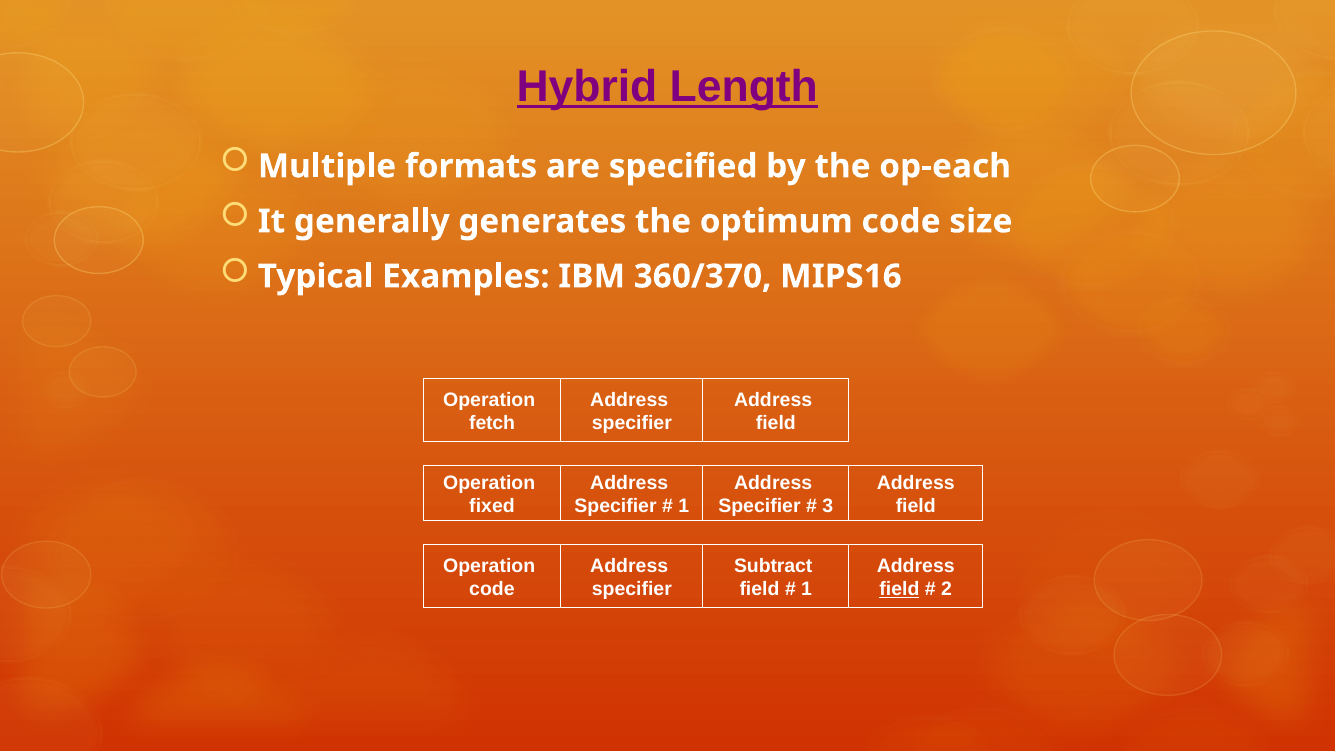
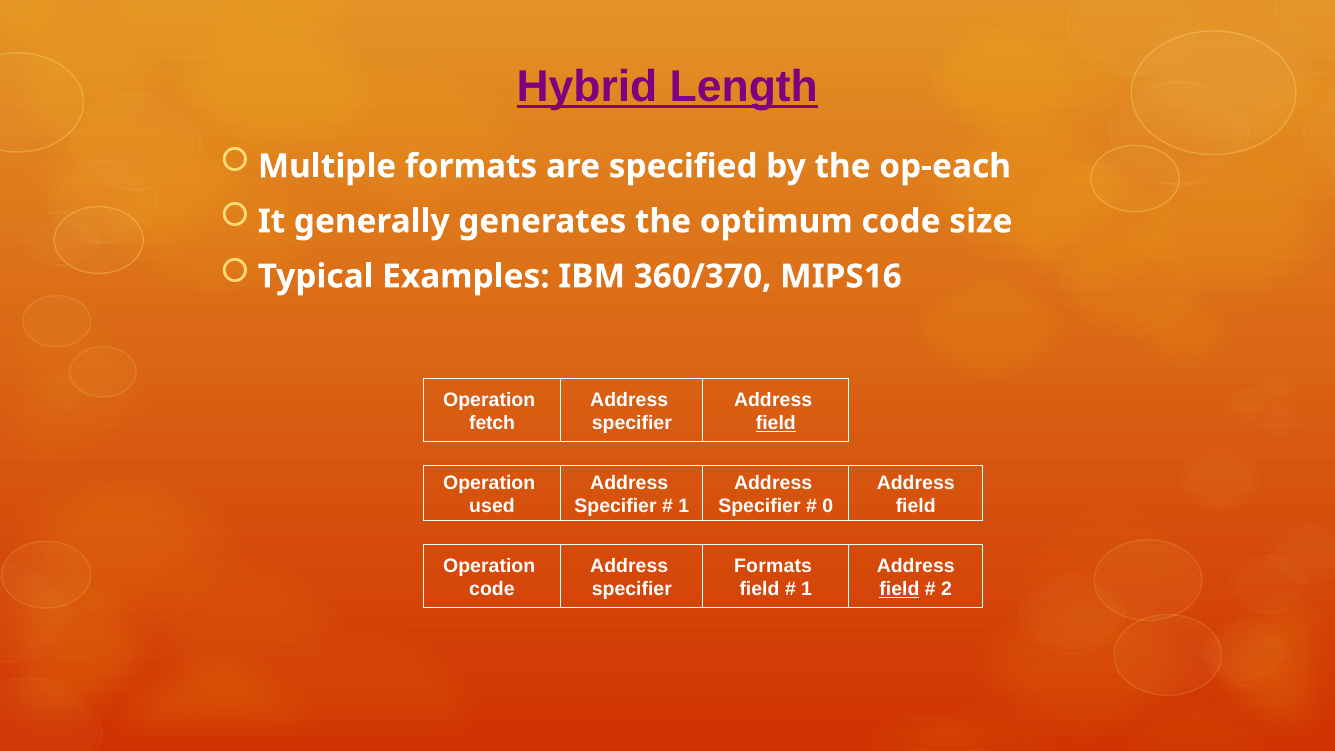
field at (776, 423) underline: none -> present
fixed: fixed -> used
3: 3 -> 0
Subtract at (773, 566): Subtract -> Formats
